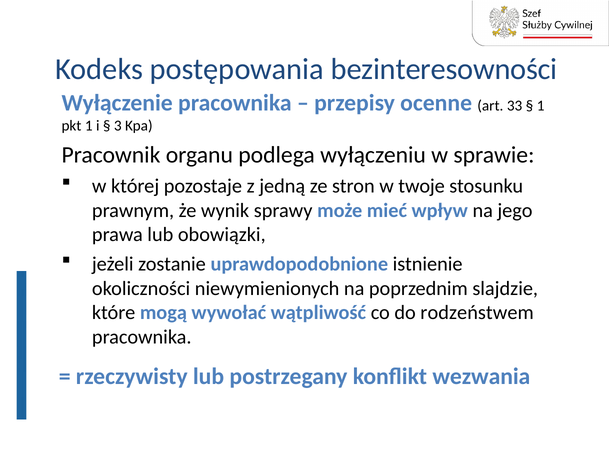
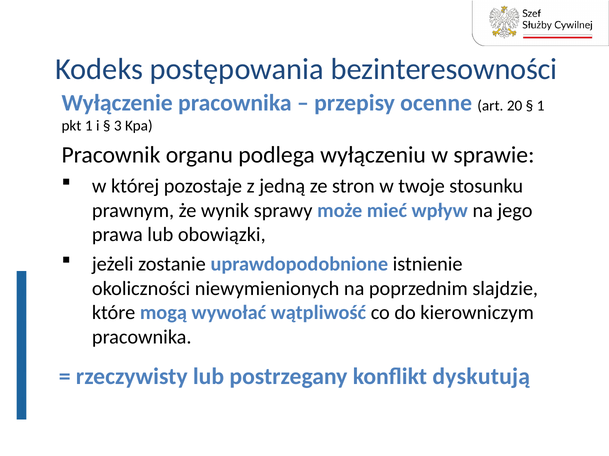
33: 33 -> 20
rodzeństwem: rodzeństwem -> kierowniczym
wezwania: wezwania -> dyskutują
